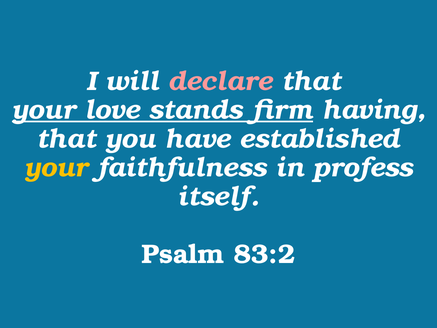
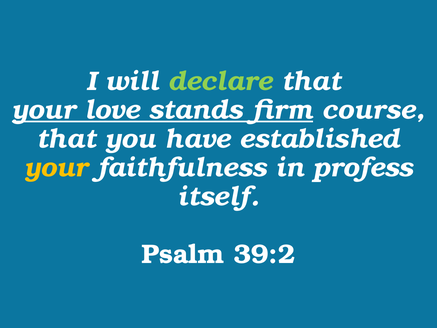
declare colour: pink -> light green
having: having -> course
83:2: 83:2 -> 39:2
